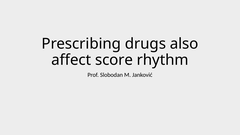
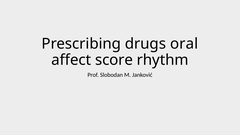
also: also -> oral
